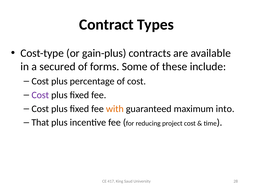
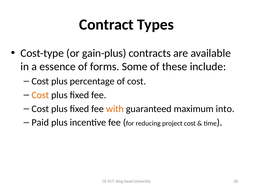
secured: secured -> essence
Cost at (40, 95) colour: purple -> orange
That: That -> Paid
